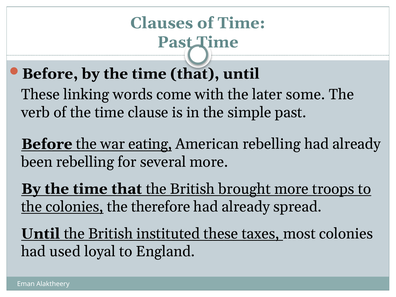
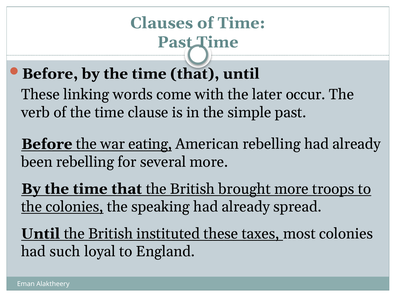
some: some -> occur
therefore: therefore -> speaking
used: used -> such
